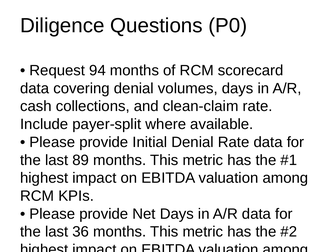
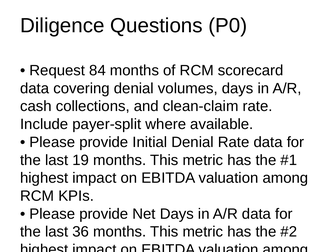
94: 94 -> 84
89: 89 -> 19
